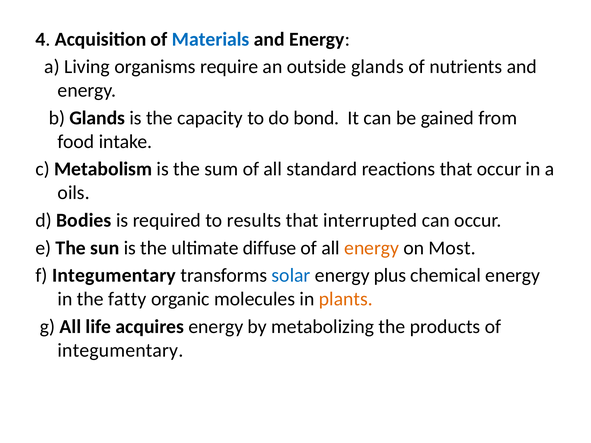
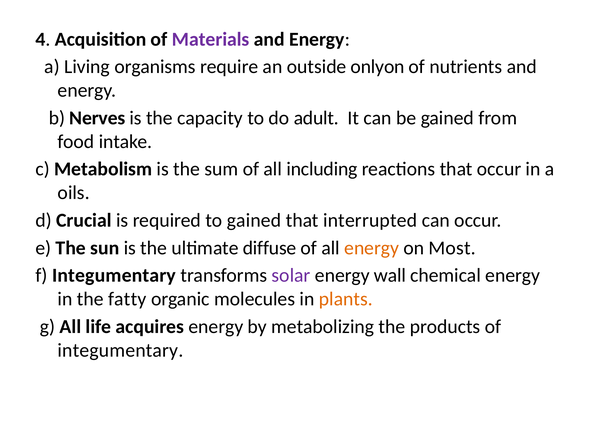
Materials colour: blue -> purple
outside glands: glands -> onlyon
b Glands: Glands -> Nerves
bond: bond -> adult
standard: standard -> including
Bodies: Bodies -> Crucial
to results: results -> gained
solar colour: blue -> purple
plus: plus -> wall
